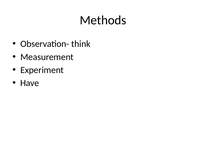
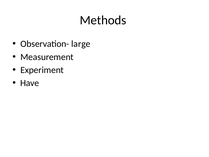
think: think -> large
